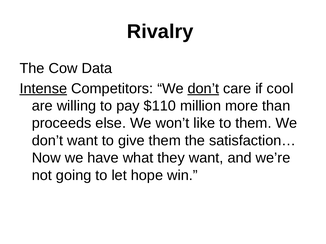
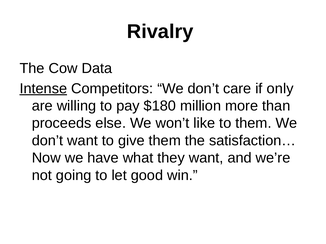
don’t at (203, 89) underline: present -> none
cool: cool -> only
$110: $110 -> $180
hope: hope -> good
